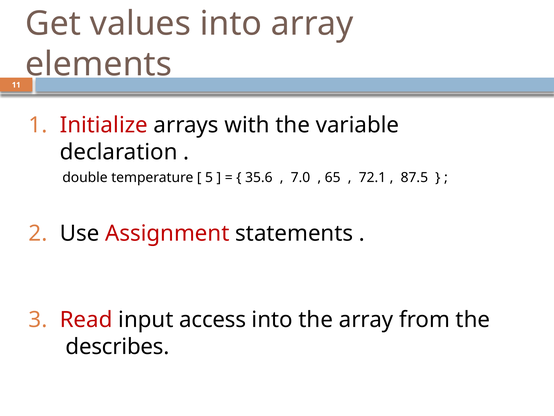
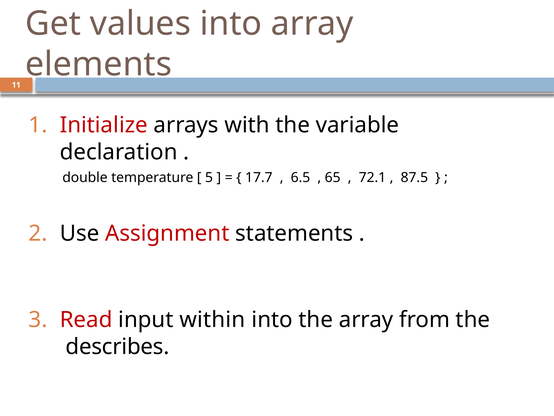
35.6: 35.6 -> 17.7
7.0: 7.0 -> 6.5
access: access -> within
